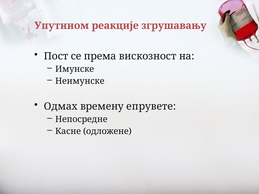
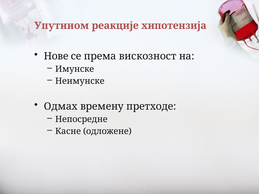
згрушавању: згрушавању -> хипотензија
Пост: Пост -> Нове
епрувете: епрувете -> претходе
